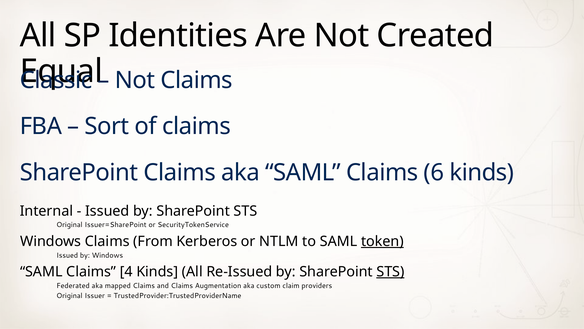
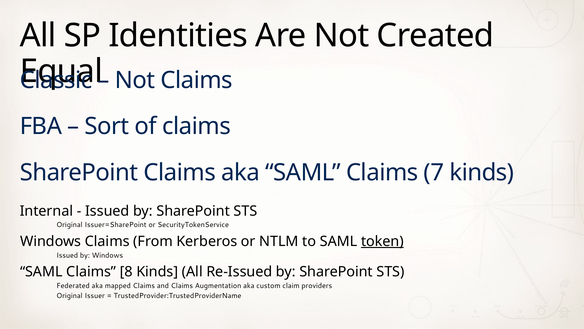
6: 6 -> 7
4: 4 -> 8
STS at (390, 271) underline: present -> none
